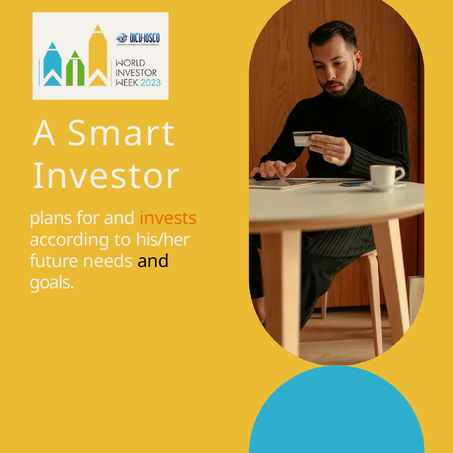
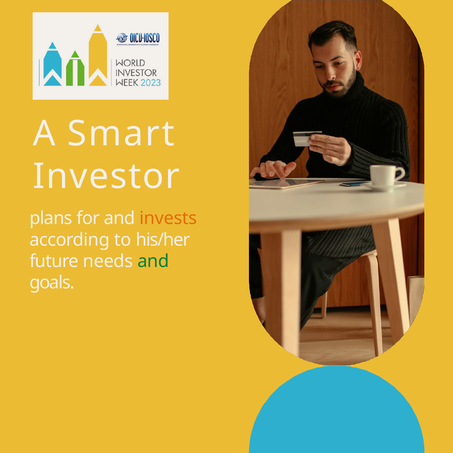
and at (153, 261) colour: black -> green
